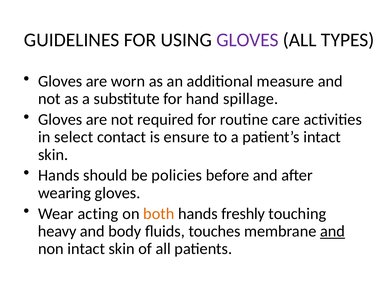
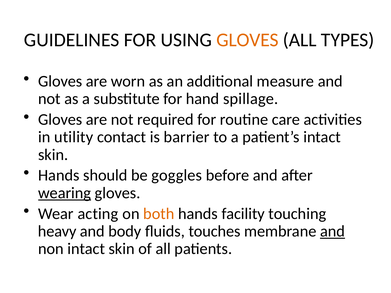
GLOVES at (247, 40) colour: purple -> orange
select: select -> utility
ensure: ensure -> barrier
policies: policies -> goggles
wearing underline: none -> present
freshly: freshly -> facility
